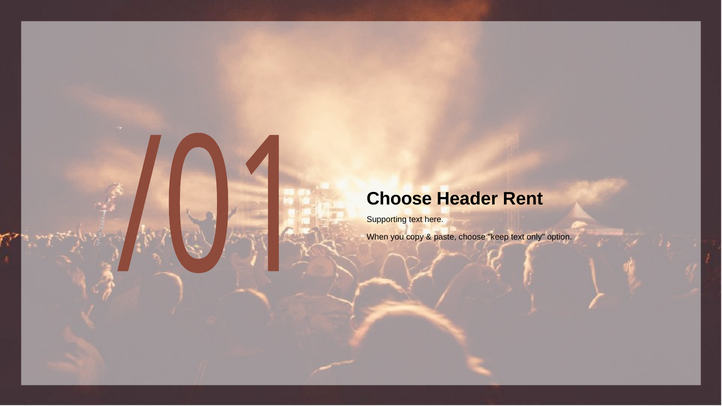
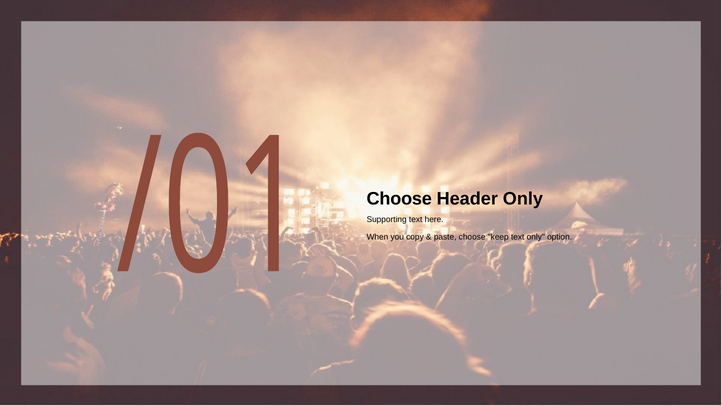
Header Rent: Rent -> Only
